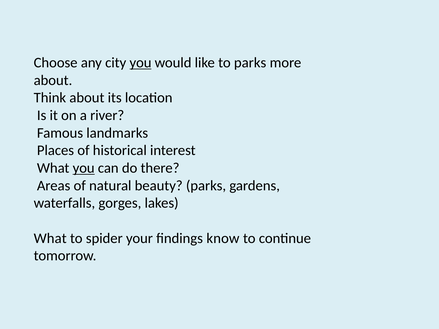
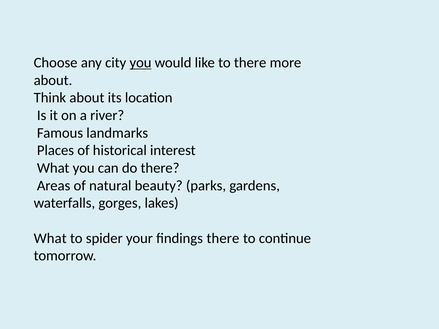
to parks: parks -> there
you at (84, 168) underline: present -> none
findings know: know -> there
